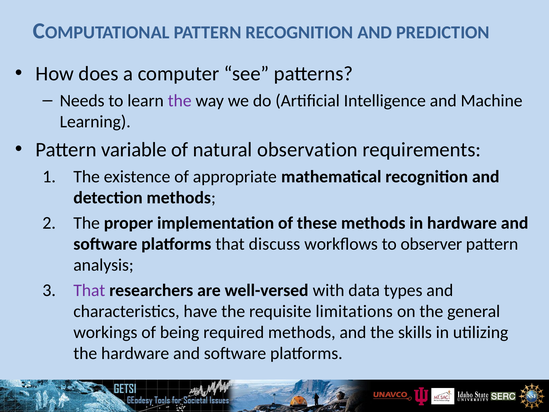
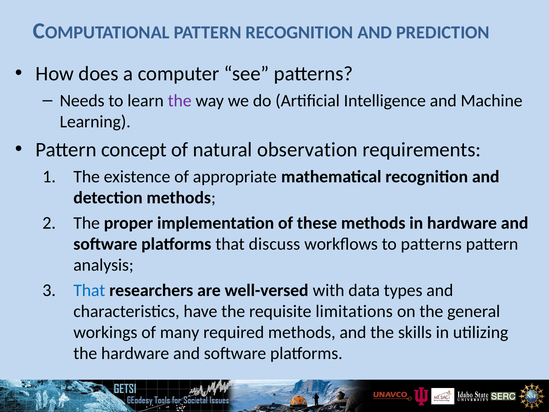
variable: variable -> concept
to observer: observer -> patterns
That at (89, 290) colour: purple -> blue
being: being -> many
